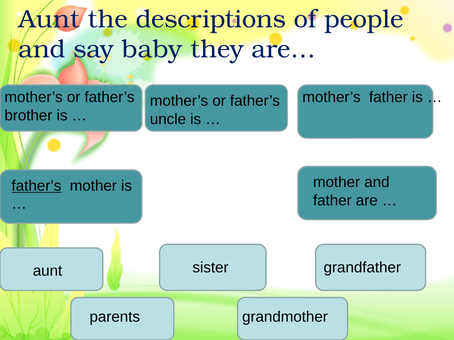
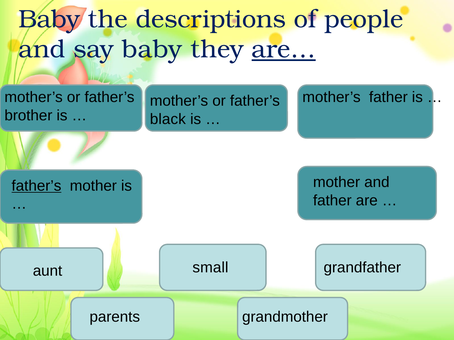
Aunt at (49, 19): Aunt -> Baby
are… underline: none -> present
uncle: uncle -> black
sister: sister -> small
